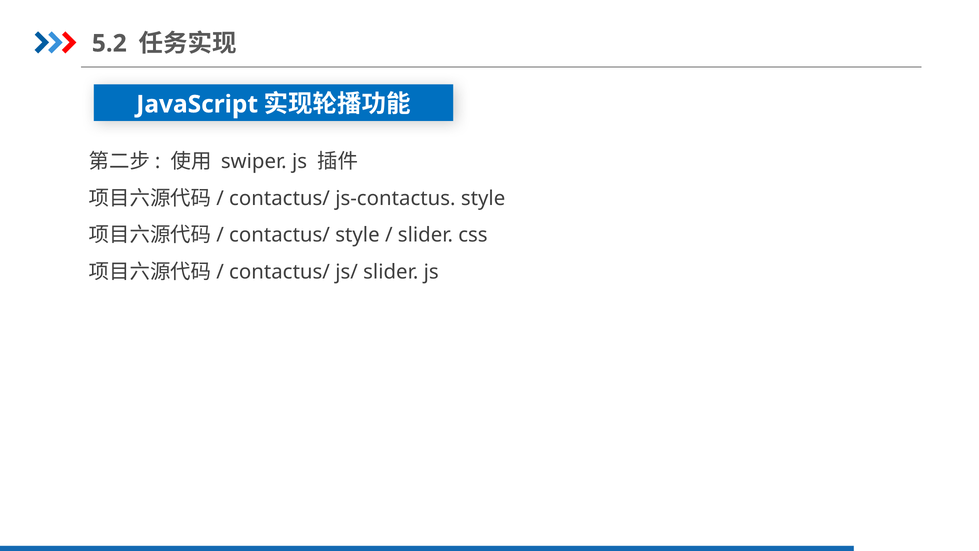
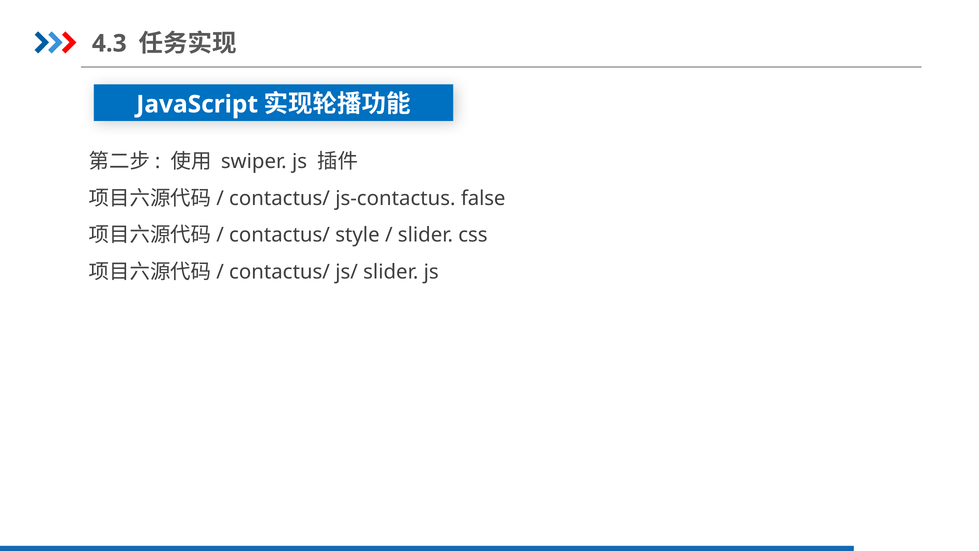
5.2: 5.2 -> 4.3
js-contactus style: style -> false
